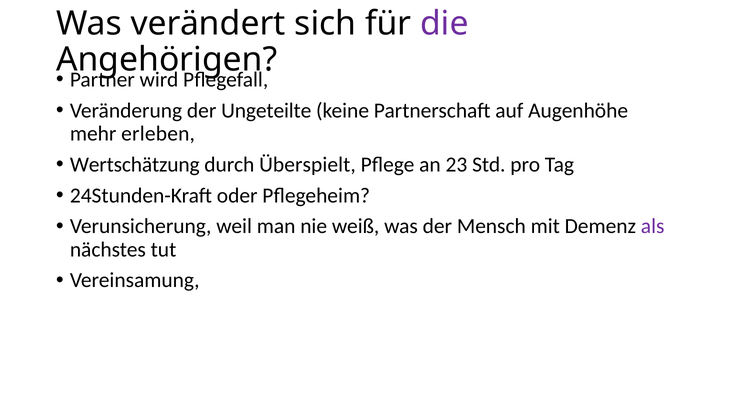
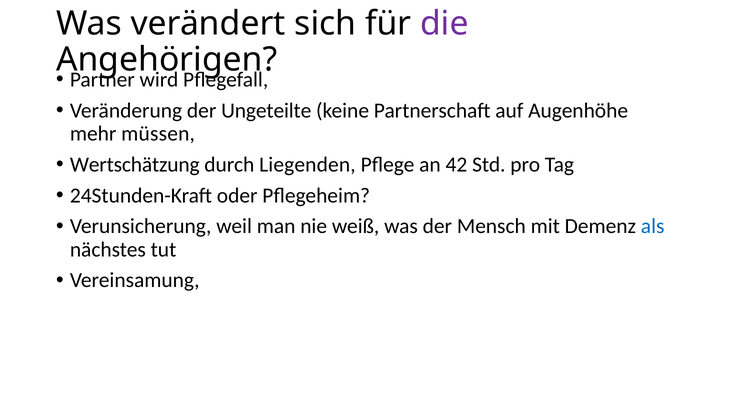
erleben: erleben -> müssen
Überspielt: Überspielt -> Liegenden
23: 23 -> 42
als colour: purple -> blue
